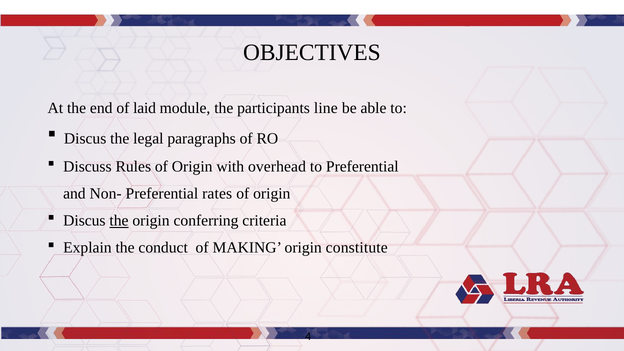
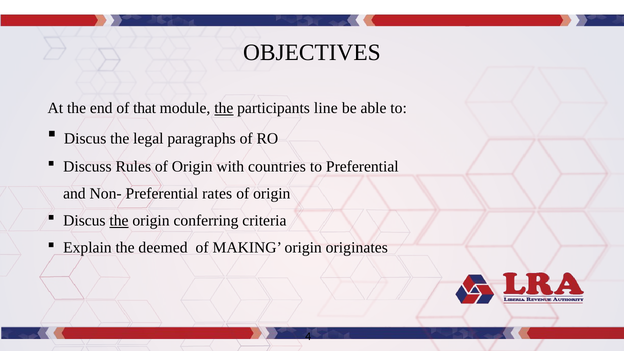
laid: laid -> that
the at (224, 108) underline: none -> present
overhead: overhead -> countries
conduct: conduct -> deemed
constitute: constitute -> originates
